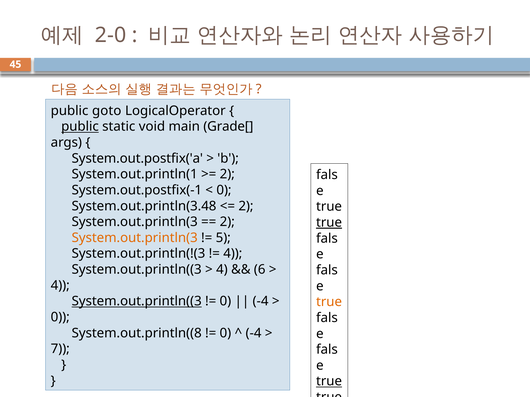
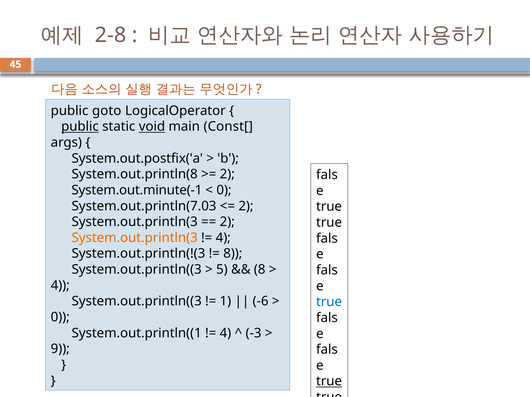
2-0: 2-0 -> 2-8
void underline: none -> present
Grade[: Grade[ -> Const[
System.out.println(1: System.out.println(1 -> System.out.println(8
System.out.postfix(-1: System.out.postfix(-1 -> System.out.minute(-1
System.out.println(3.48: System.out.println(3.48 -> System.out.println(7.03
true at (329, 223) underline: present -> none
5 at (223, 238): 5 -> 4
4 at (233, 254): 4 -> 8
4 at (222, 270): 4 -> 5
6 at (260, 270): 6 -> 8
System.out.println((3 at (137, 302) underline: present -> none
0 at (225, 302): 0 -> 1
-4 at (261, 302): -4 -> -6
true at (329, 302) colour: orange -> blue
System.out.println((8: System.out.println((8 -> System.out.println((1
0 at (225, 333): 0 -> 4
-4 at (254, 333): -4 -> -3
7: 7 -> 9
